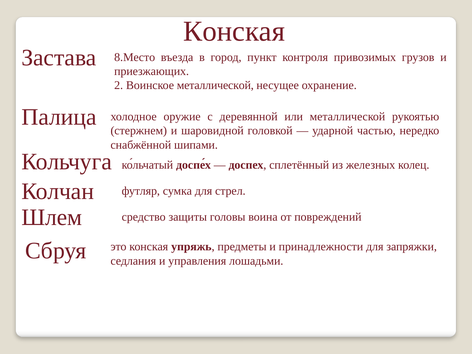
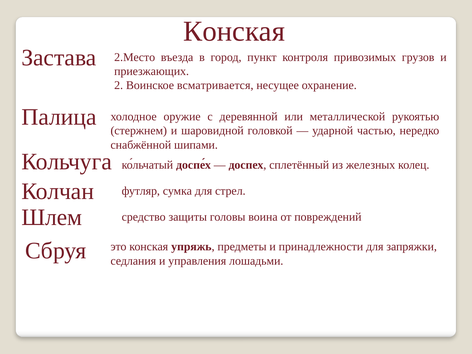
8.Место: 8.Место -> 2.Место
Воинское металлической: металлической -> всматривается
